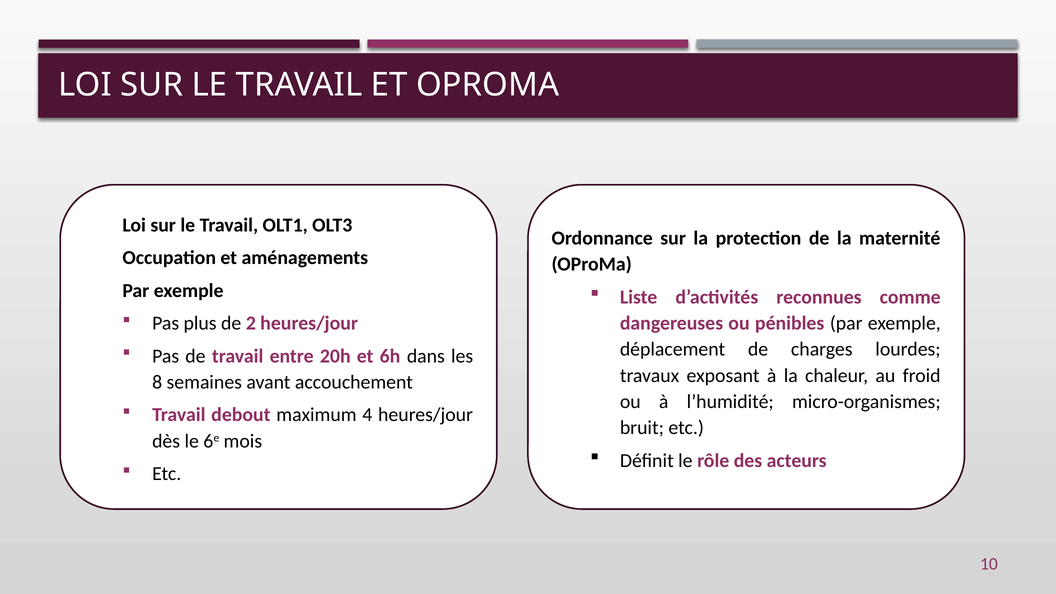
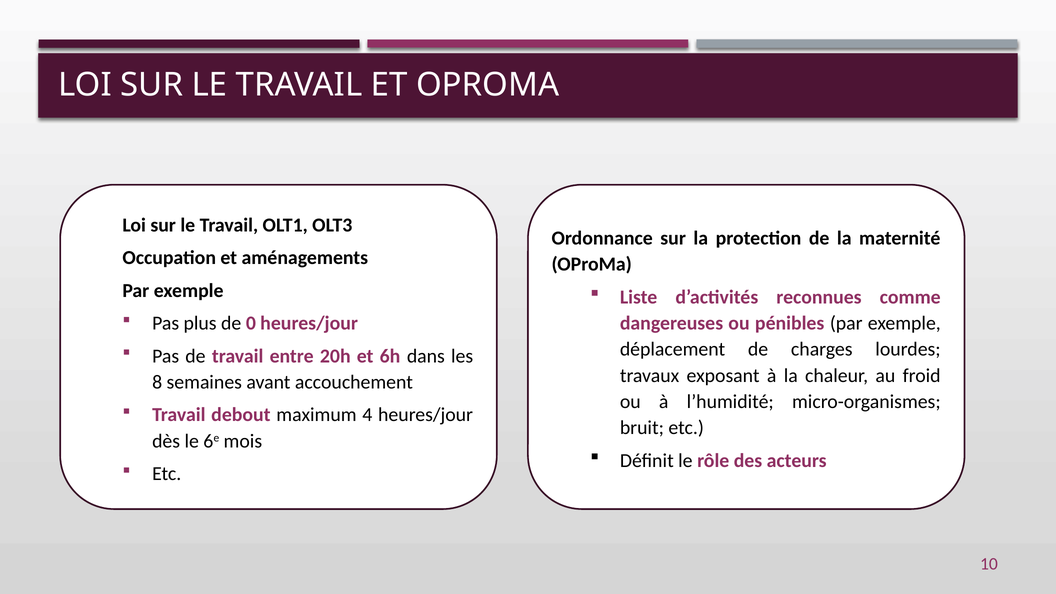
2: 2 -> 0
